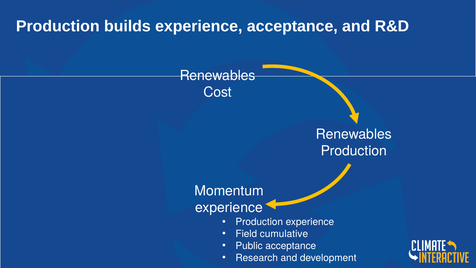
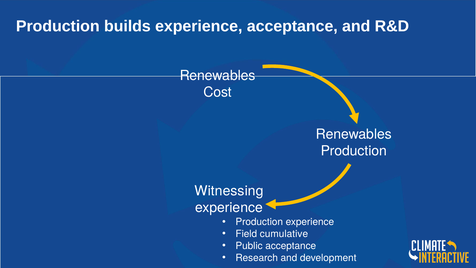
Momentum: Momentum -> Witnessing
